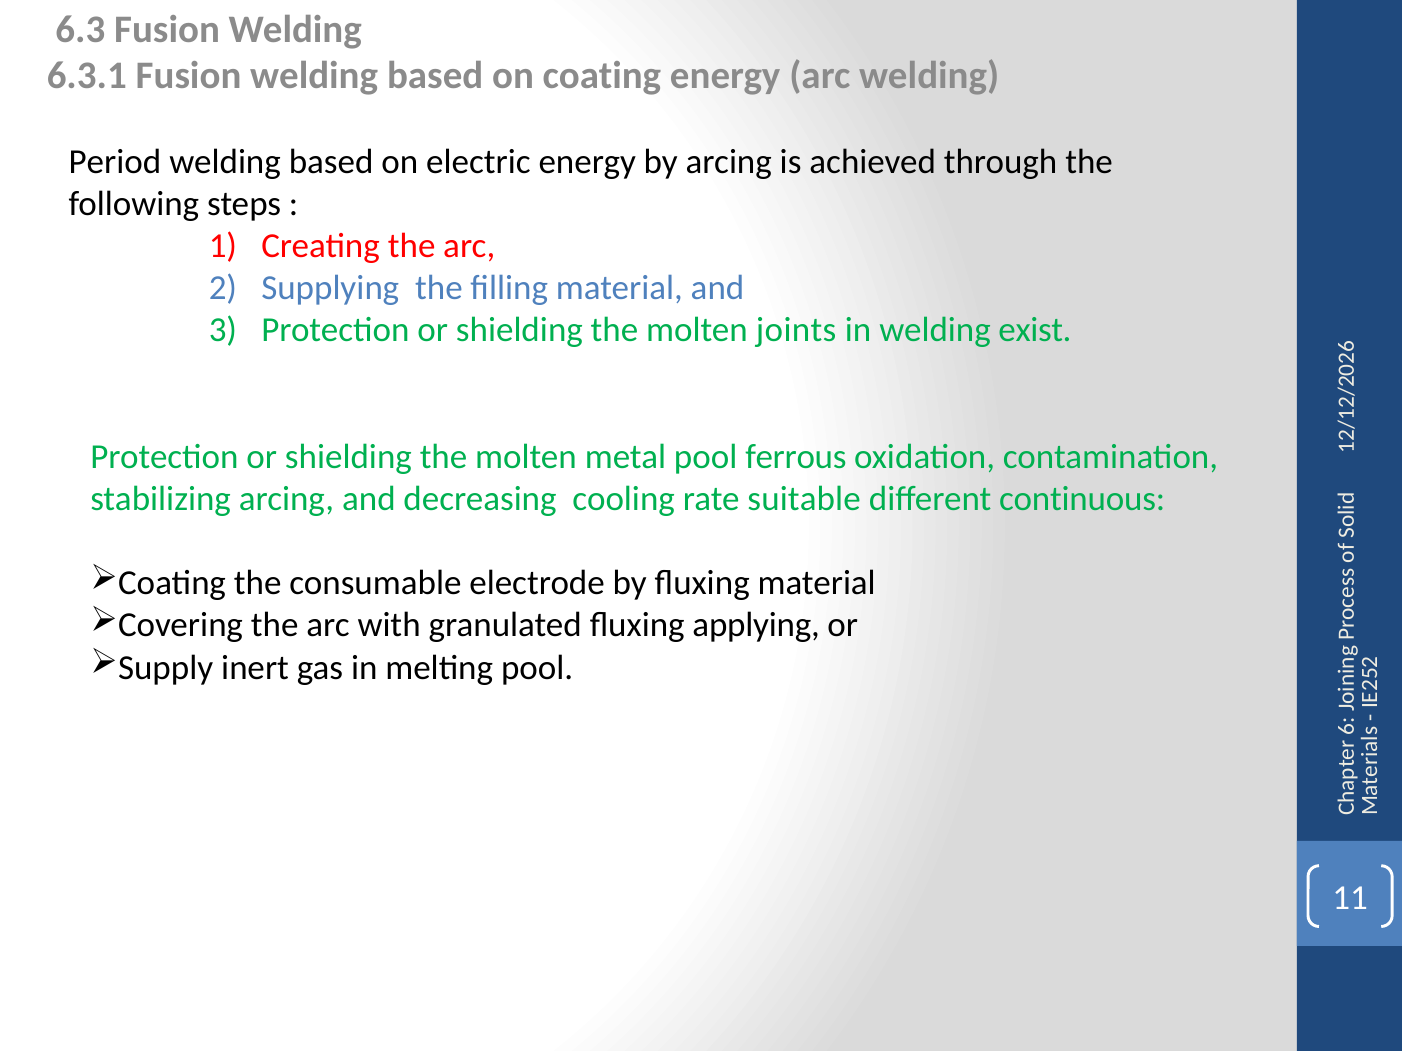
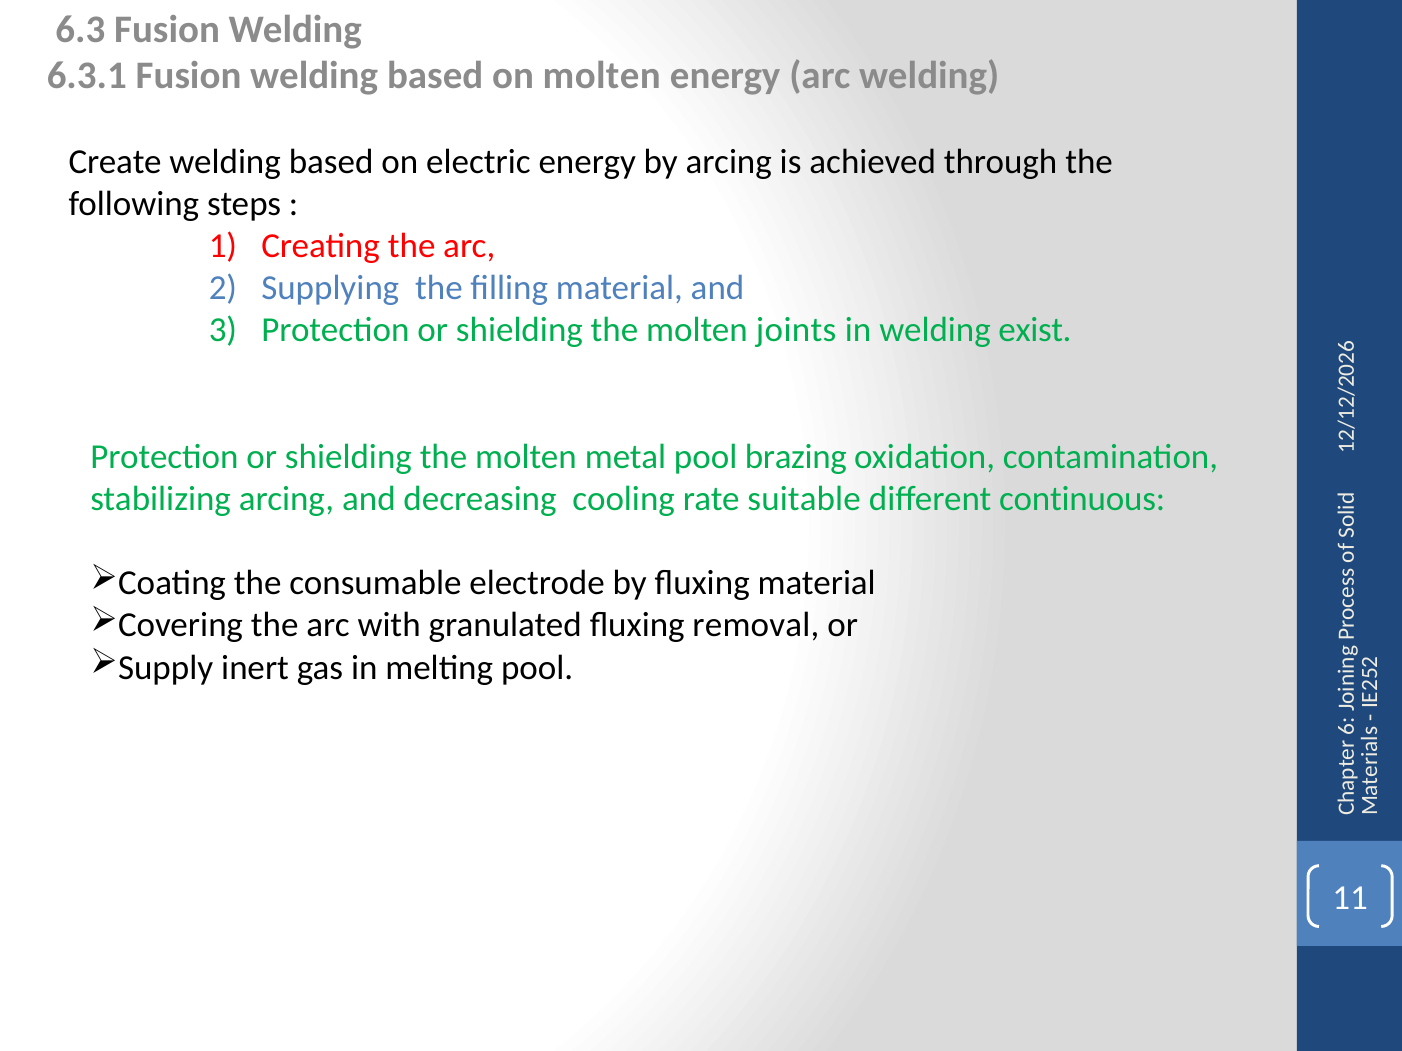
on coating: coating -> molten
Period: Period -> Create
ferrous: ferrous -> brazing
applying: applying -> removal
